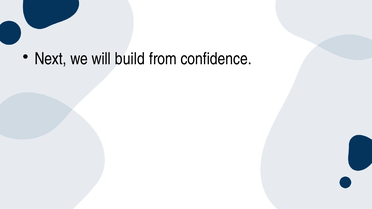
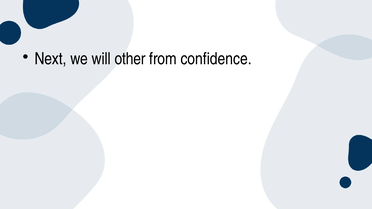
build: build -> other
